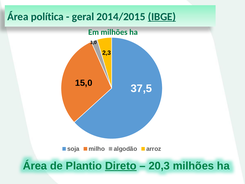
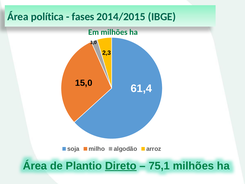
geral: geral -> fases
IBGE underline: present -> none
37,5: 37,5 -> 61,4
20,3: 20,3 -> 75,1
